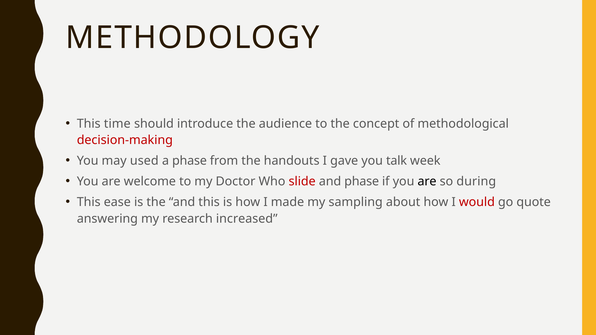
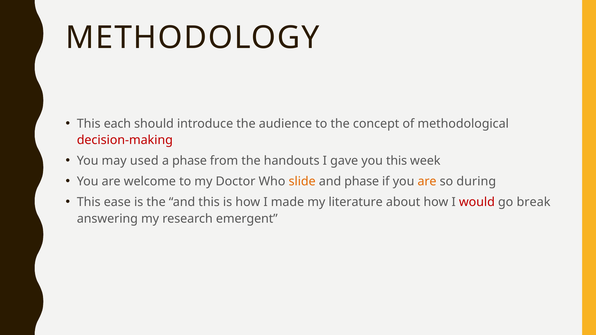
time: time -> each
you talk: talk -> this
slide colour: red -> orange
are at (427, 182) colour: black -> orange
sampling: sampling -> literature
quote: quote -> break
increased: increased -> emergent
